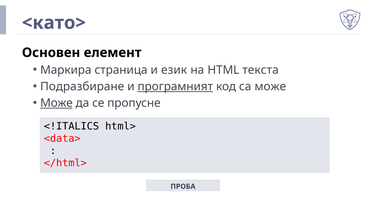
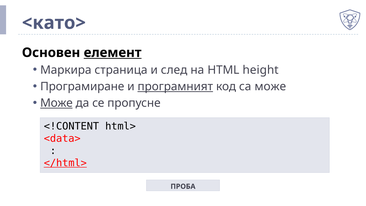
елемент underline: none -> present
език: език -> след
текста: текста -> height
Подразбиране: Подразбиране -> Програмиране
<!ITALICS: <!ITALICS -> <!CONTENT
</html> underline: none -> present
